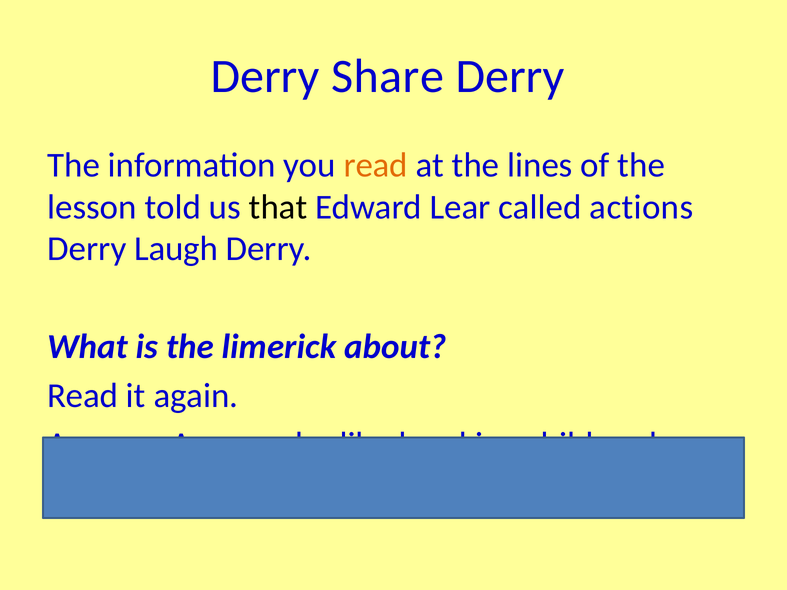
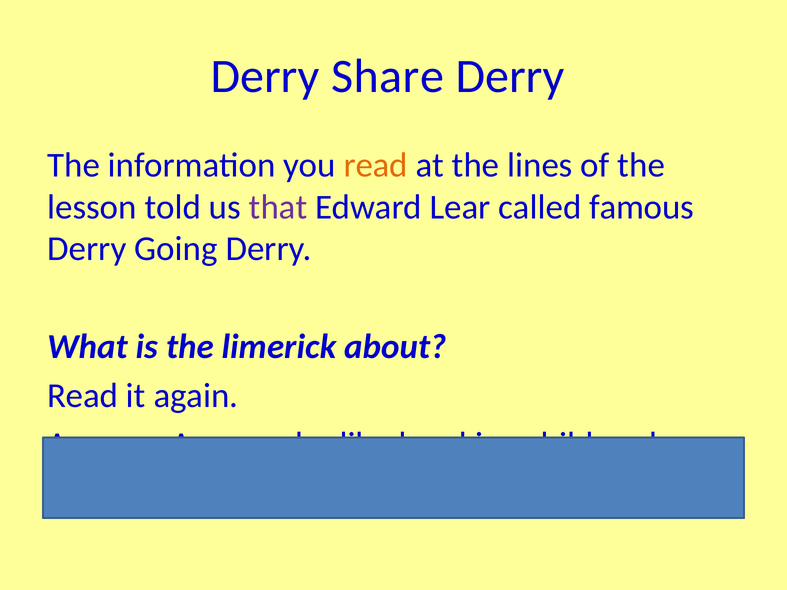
that colour: black -> purple
actions: actions -> famous
Derry Laugh: Laugh -> Going
